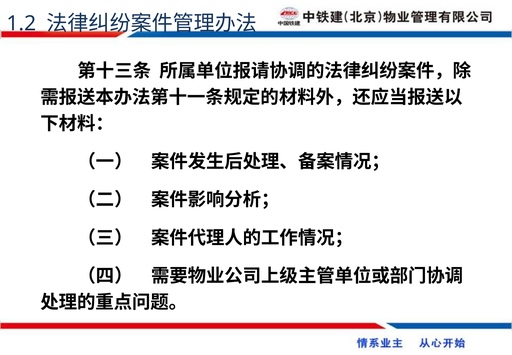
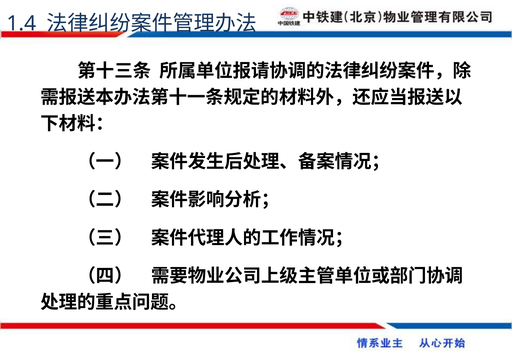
1.2: 1.2 -> 1.4
